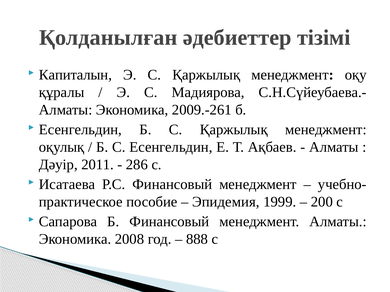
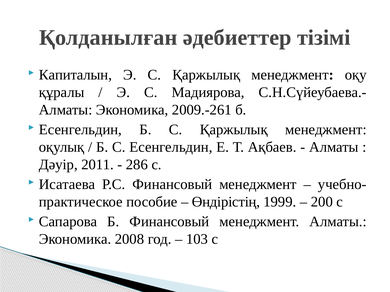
Эпидемия: Эпидемия -> Өндірістің
888: 888 -> 103
